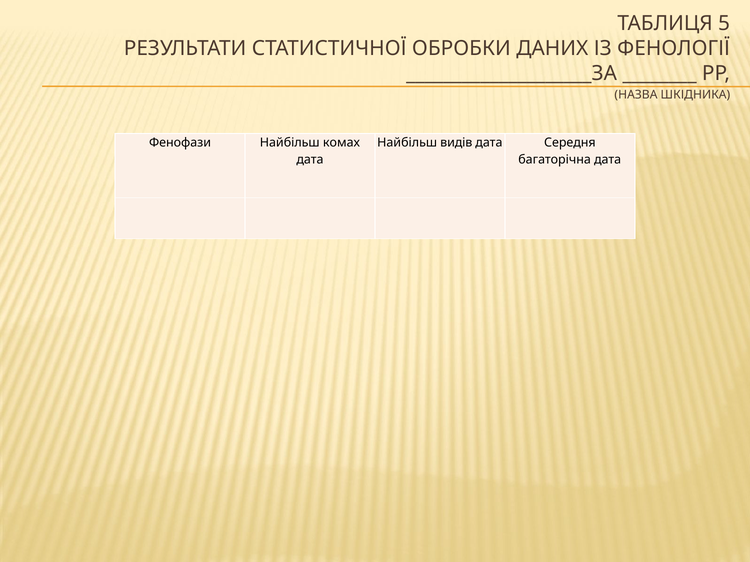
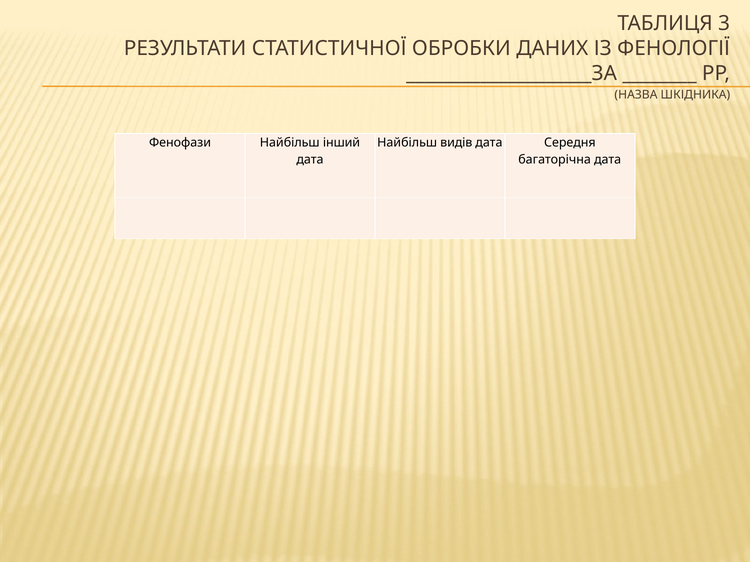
5: 5 -> 3
комах: комах -> інший
